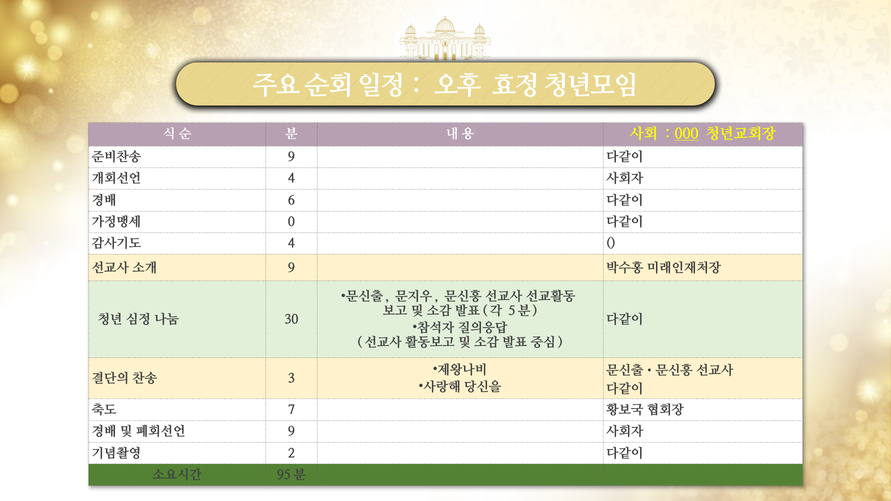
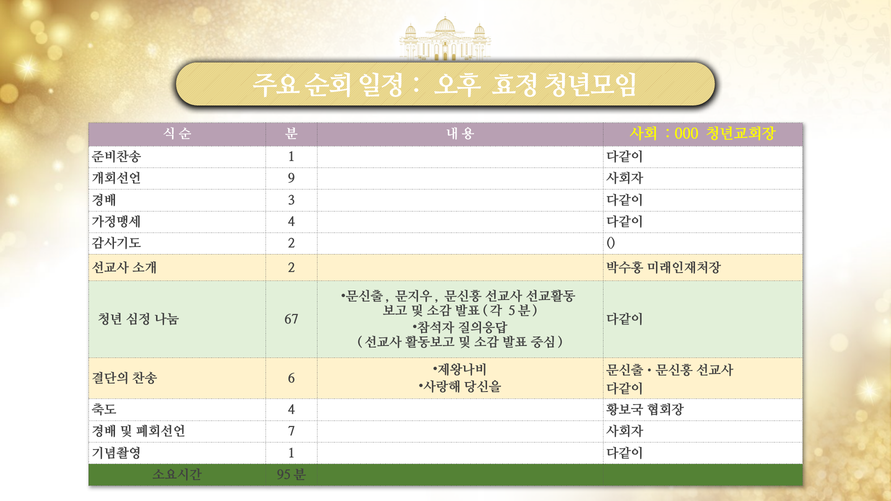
000 underline: present -> none
9 at (291, 157): 9 -> 1
4 at (291, 179): 4 -> 9
6: 6 -> 3
0 at (291, 222): 0 -> 4
4 at (291, 244): 4 -> 2
9 at (291, 268): 9 -> 2
30: 30 -> 67
3: 3 -> 6
7 at (291, 410): 7 -> 4
9 at (291, 432): 9 -> 7
2 at (291, 453): 2 -> 1
